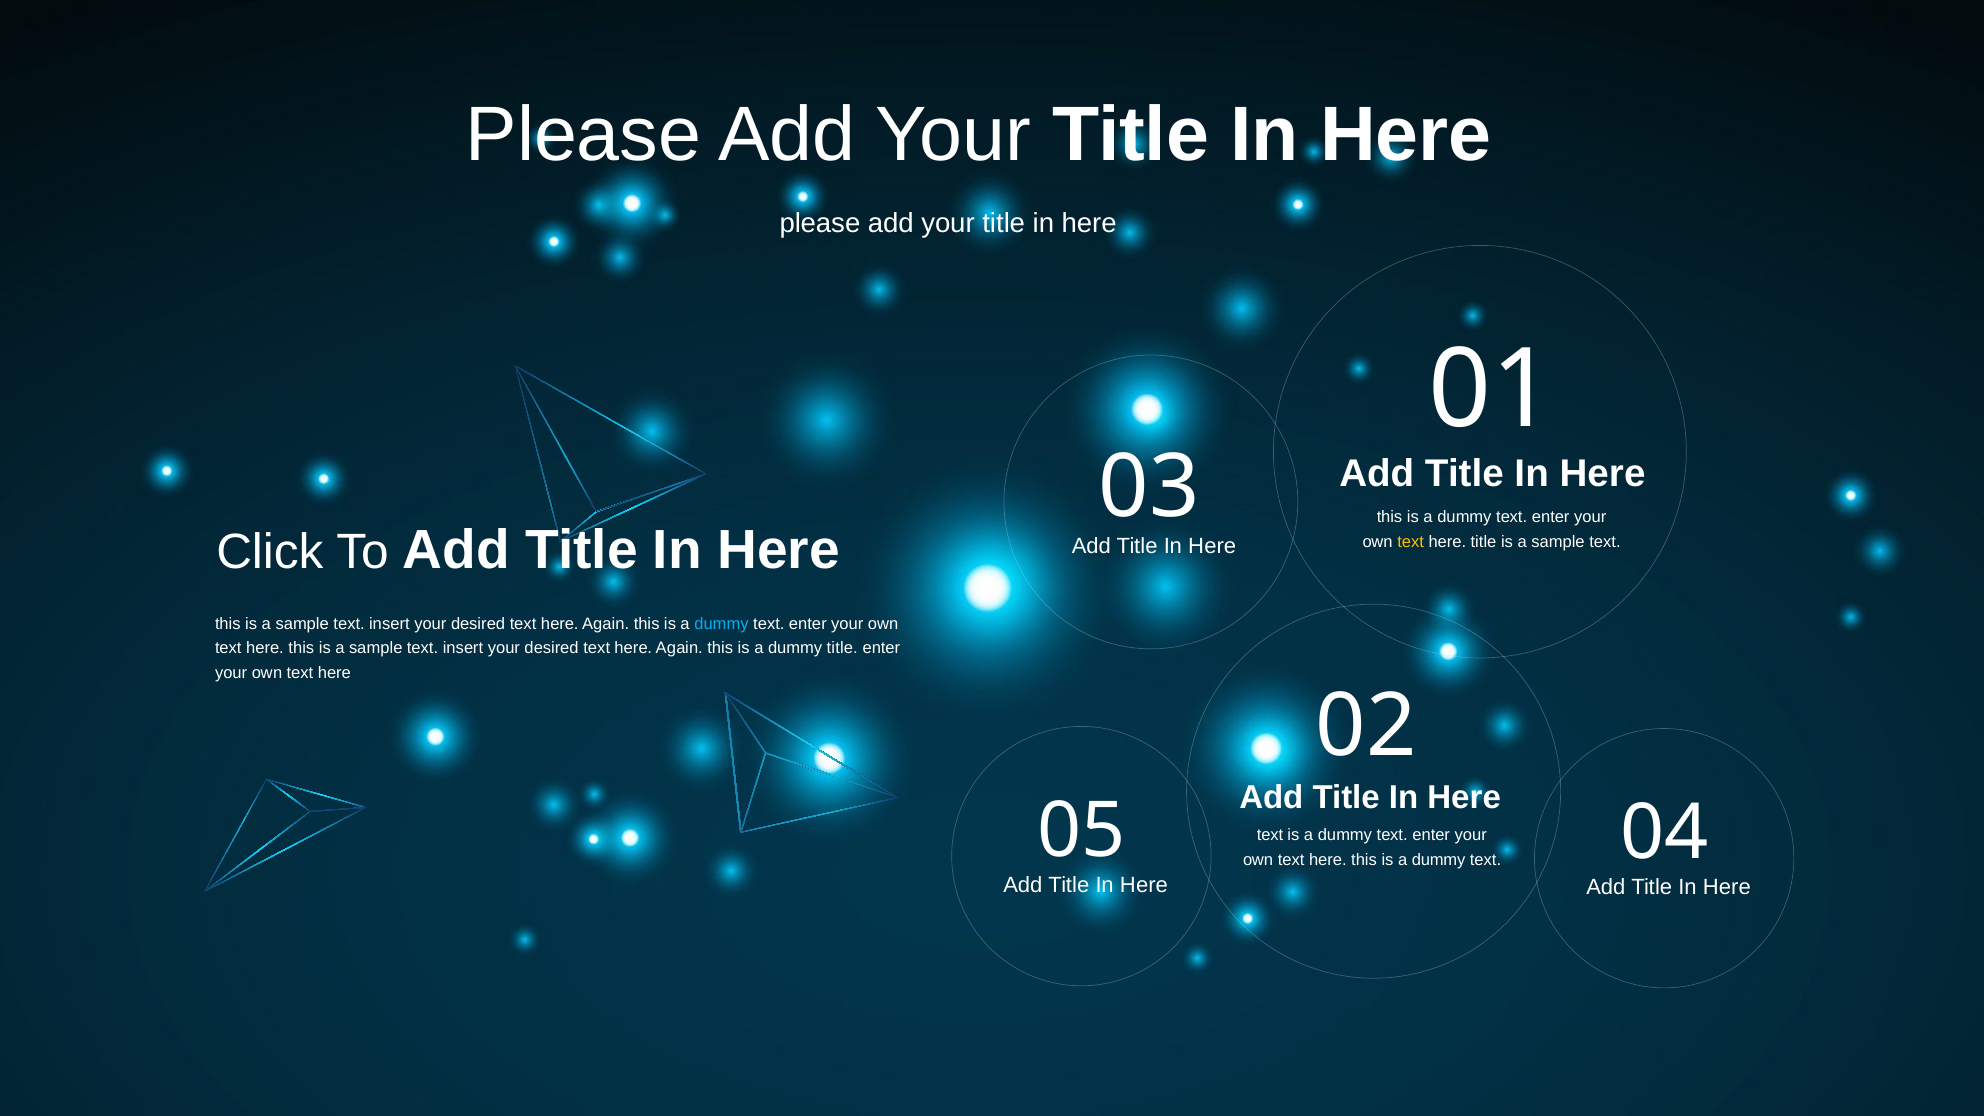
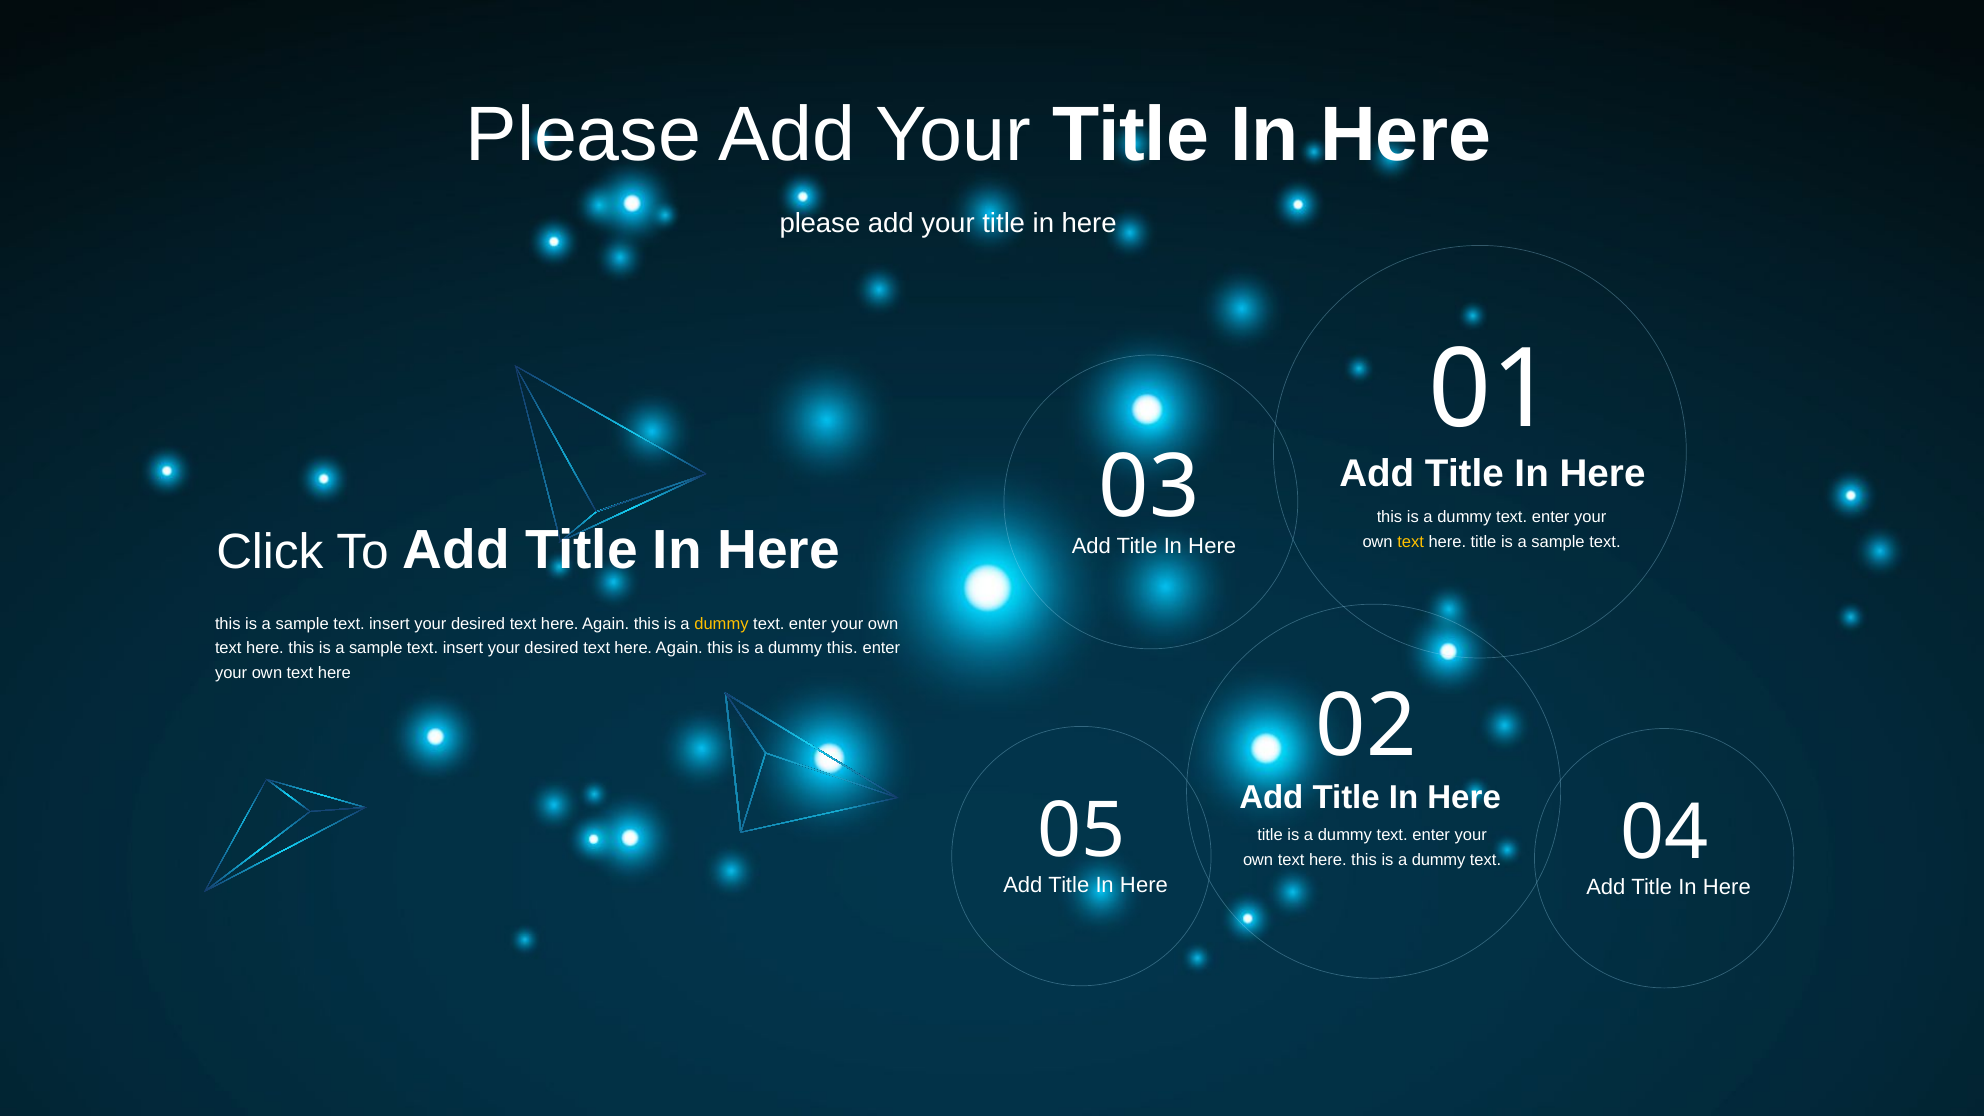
dummy at (721, 624) colour: light blue -> yellow
dummy title: title -> this
text at (1270, 835): text -> title
